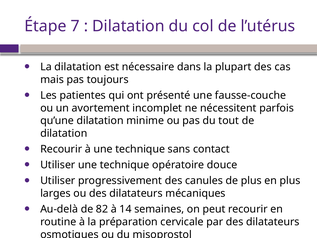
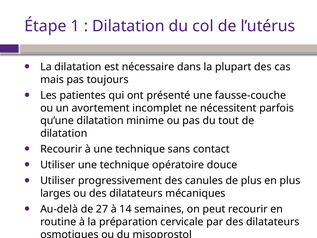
7: 7 -> 1
82: 82 -> 27
